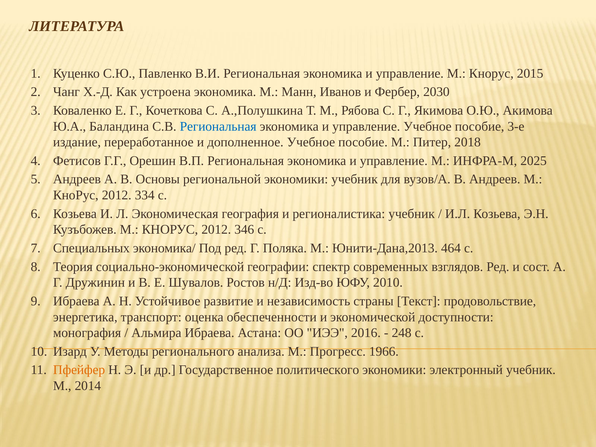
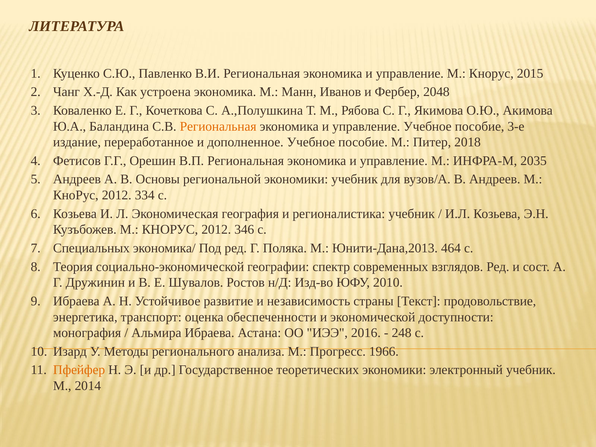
2030: 2030 -> 2048
Региональная at (218, 126) colour: blue -> orange
2025: 2025 -> 2035
политического: политического -> теоретических
